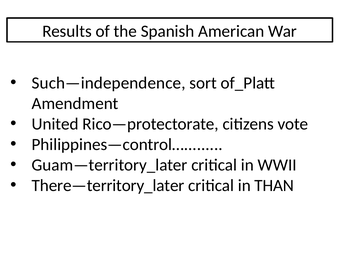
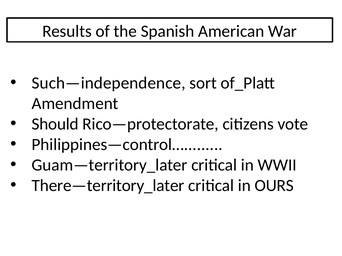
United: United -> Should
THAN: THAN -> OURS
